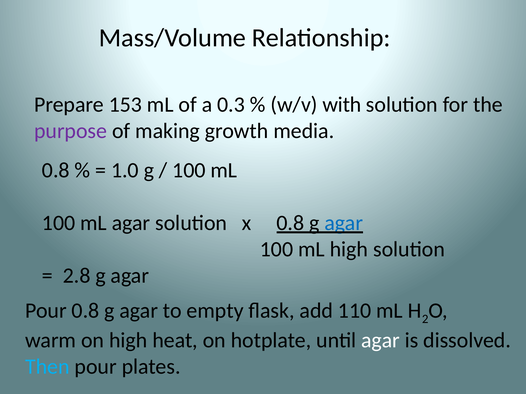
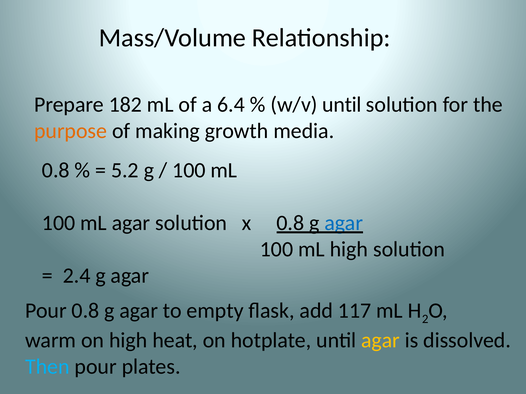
153: 153 -> 182
0.3: 0.3 -> 6.4
w/v with: with -> until
purpose colour: purple -> orange
1.0: 1.0 -> 5.2
2.8: 2.8 -> 2.4
110: 110 -> 117
agar at (381, 341) colour: white -> yellow
